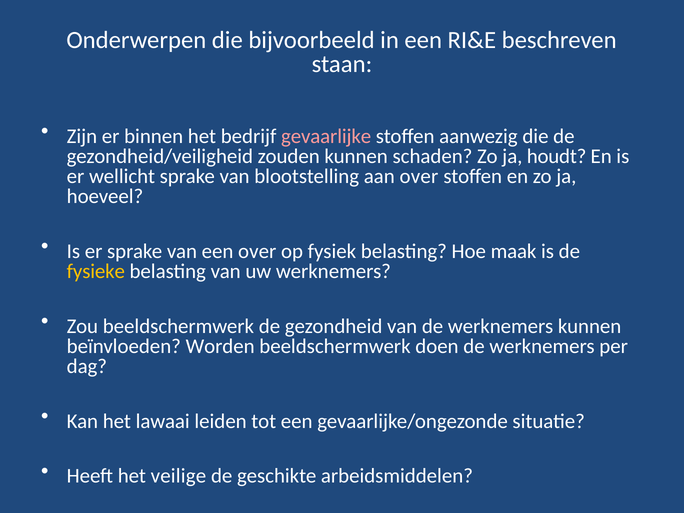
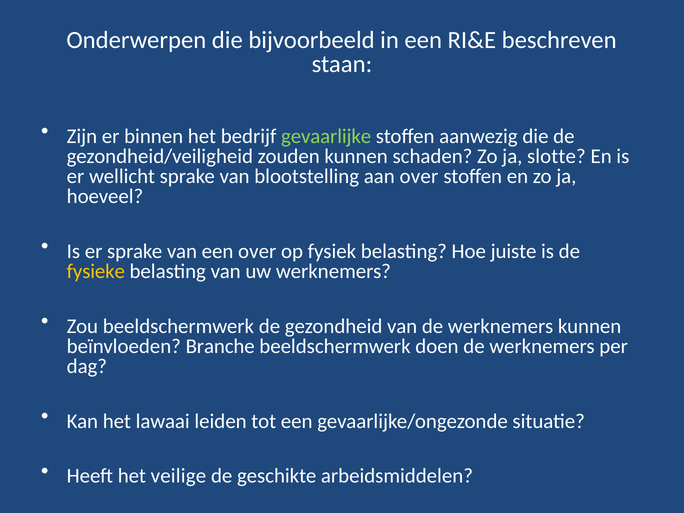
gevaarlijke colour: pink -> light green
houdt: houdt -> slotte
maak: maak -> juiste
Worden: Worden -> Branche
